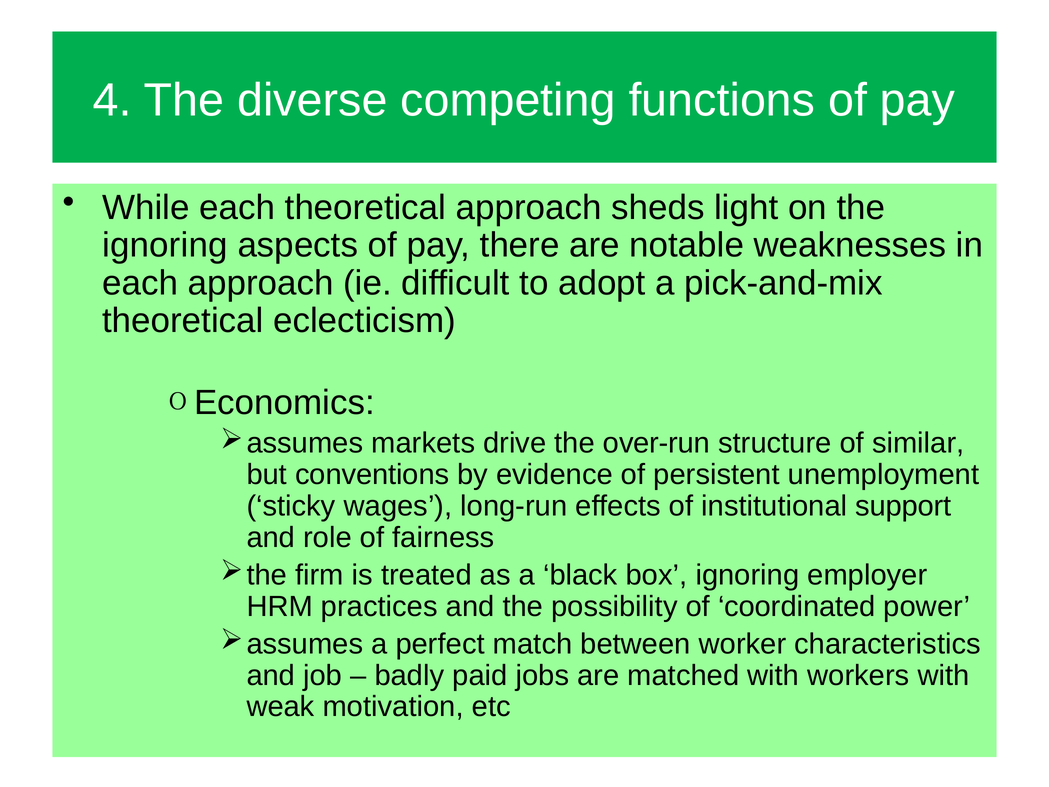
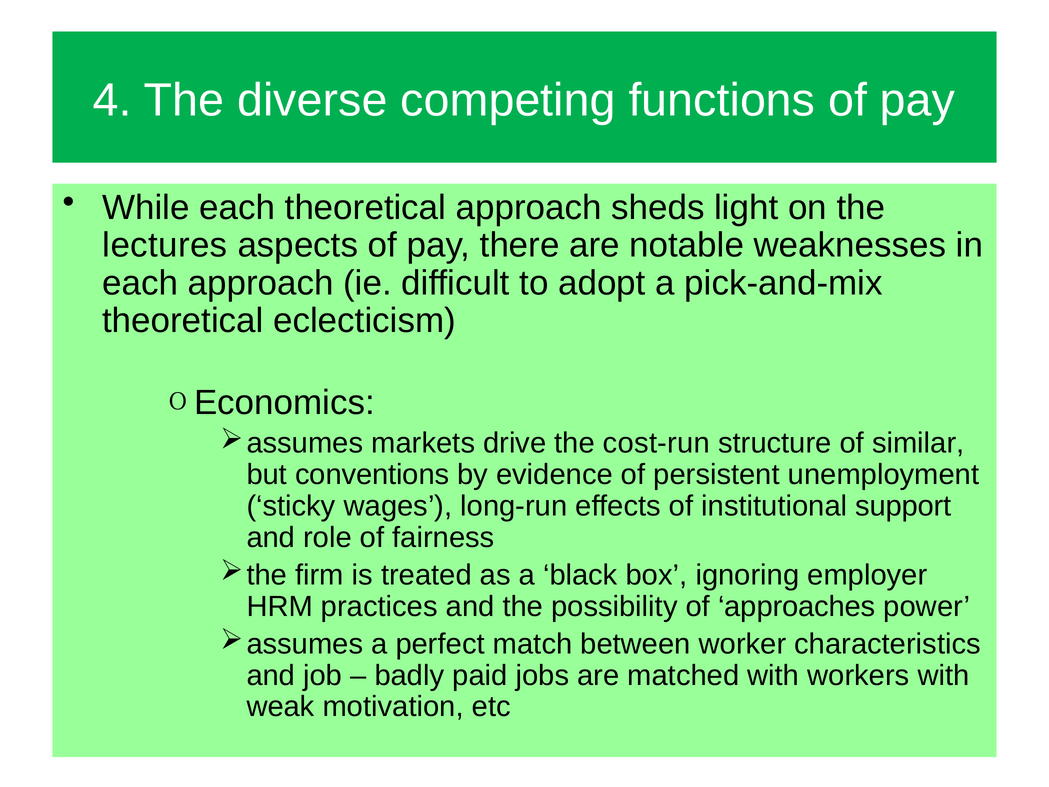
ignoring at (165, 245): ignoring -> lectures
over-run: over-run -> cost-run
coordinated: coordinated -> approaches
